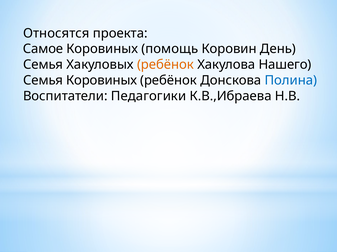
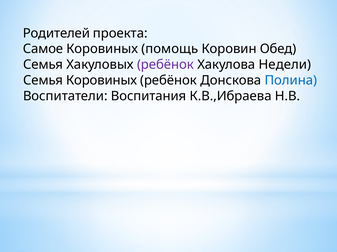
Относятся: Относятся -> Родителей
День: День -> Обед
ребёнок at (165, 65) colour: orange -> purple
Нашего: Нашего -> Недели
Педагогики: Педагогики -> Воспитания
